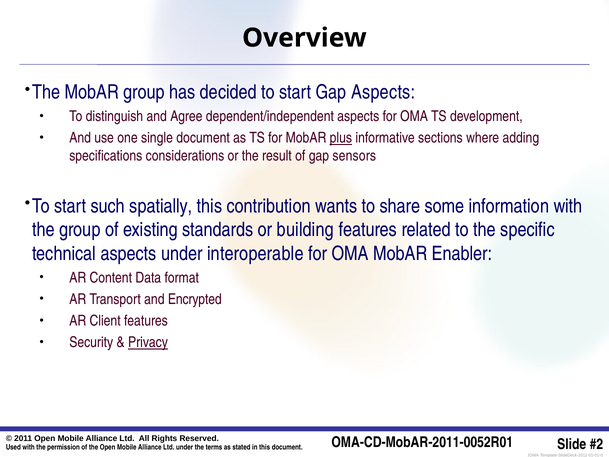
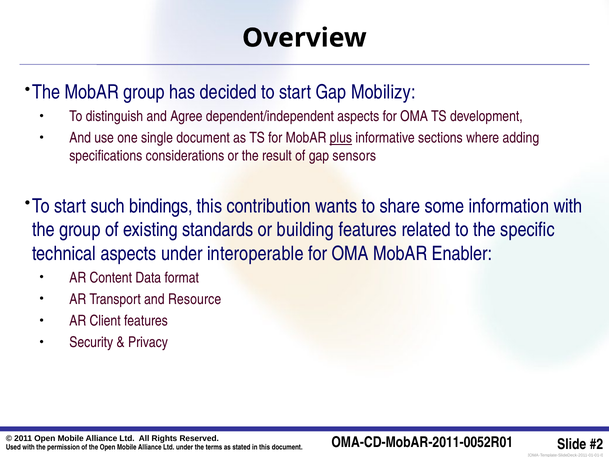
Gap Aspects: Aspects -> Mobilizy
spatially: spatially -> bindings
Encrypted: Encrypted -> Resource
Privacy underline: present -> none
